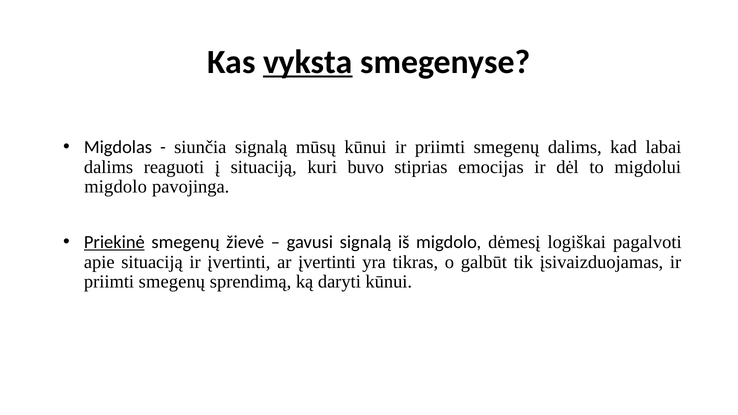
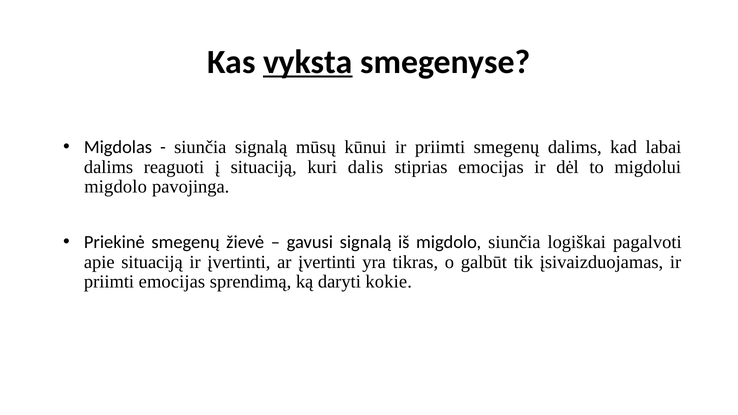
buvo: buvo -> dalis
Priekinė underline: present -> none
migdolo dėmesį: dėmesį -> siunčia
smegenų at (172, 282): smegenų -> emocijas
daryti kūnui: kūnui -> kokie
